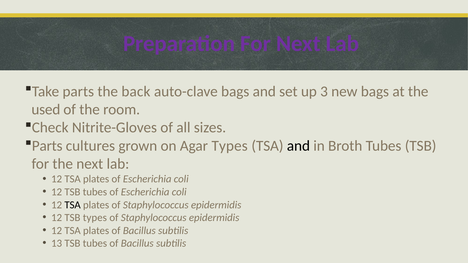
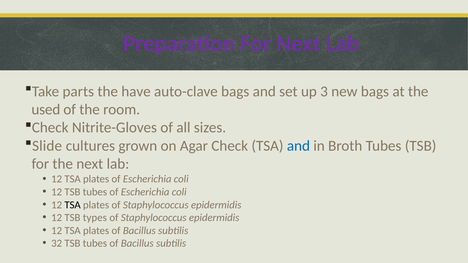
back: back -> have
Parts at (47, 146): Parts -> Slide
Agar Types: Types -> Check
and at (298, 146) colour: black -> blue
13: 13 -> 32
